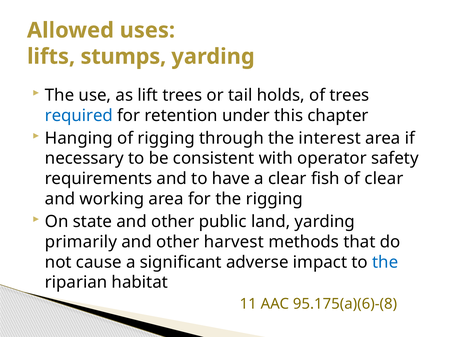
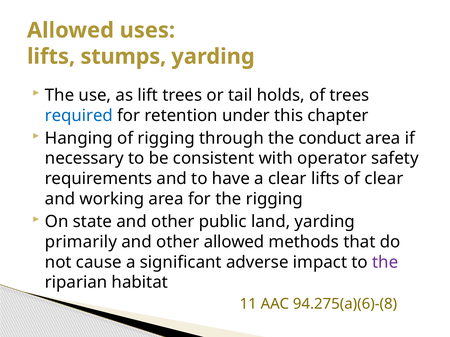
interest: interest -> conduct
clear fish: fish -> lifts
other harvest: harvest -> allowed
the at (385, 262) colour: blue -> purple
95.175(a)(6)-(8: 95.175(a)(6)-(8 -> 94.275(a)(6)-(8
